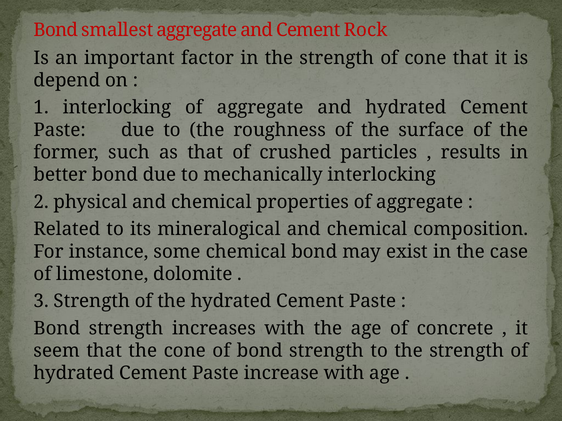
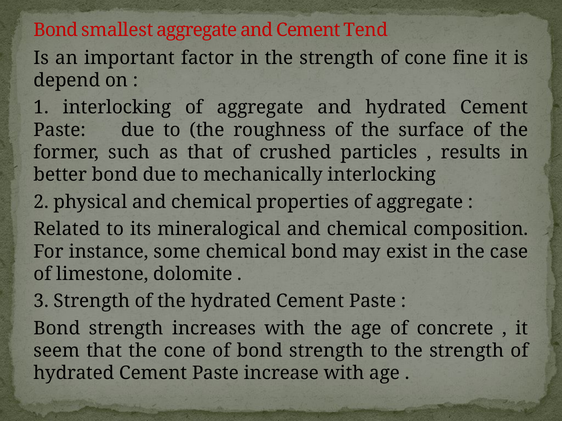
Rock: Rock -> Tend
cone that: that -> fine
